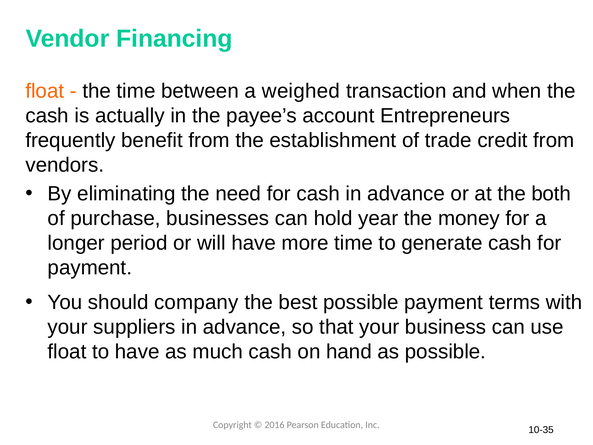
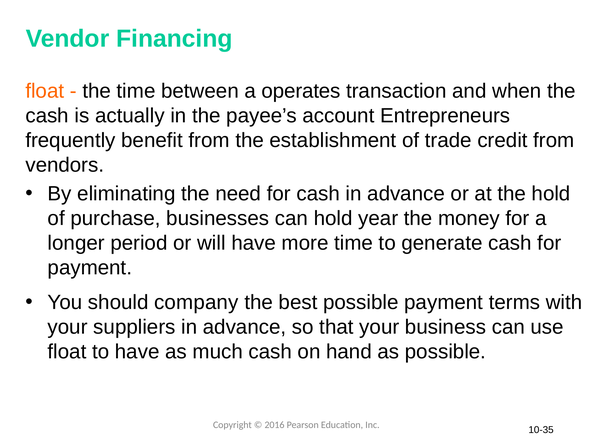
weighed: weighed -> operates
the both: both -> hold
